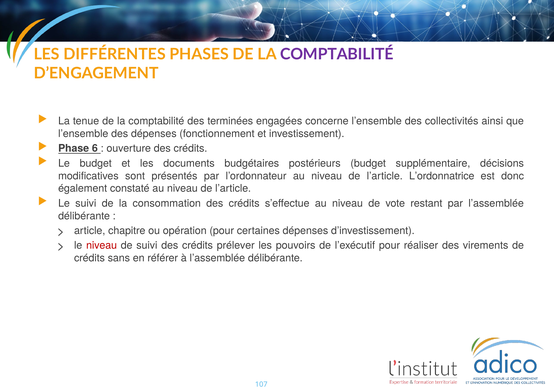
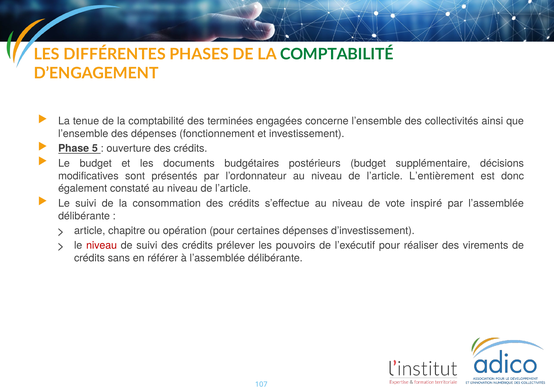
COMPTABILITÉ at (337, 54) colour: purple -> green
6: 6 -> 5
L’ordonnatrice: L’ordonnatrice -> L’entièrement
restant: restant -> inspiré
